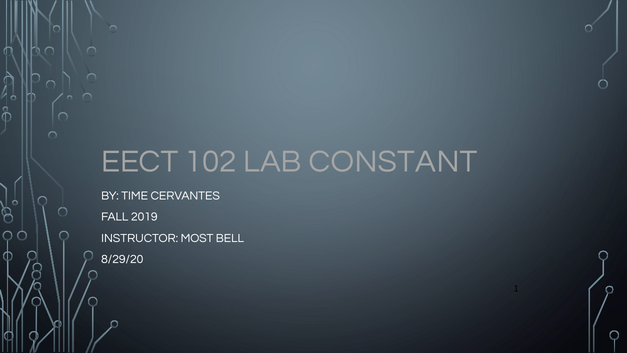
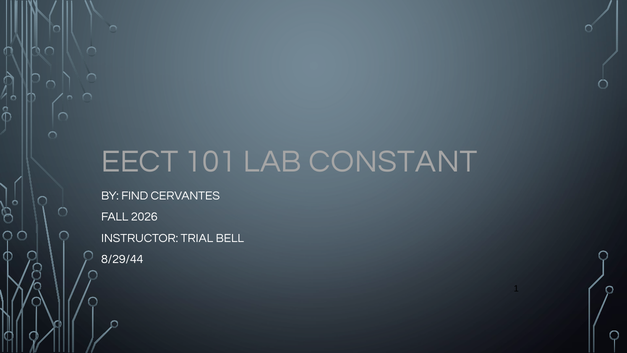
102: 102 -> 101
TIME: TIME -> FIND
2019: 2019 -> 2026
MOST: MOST -> TRIAL
8/29/20: 8/29/20 -> 8/29/44
